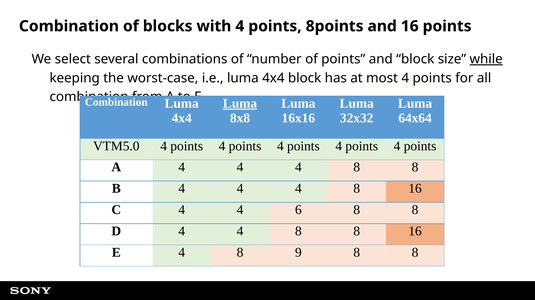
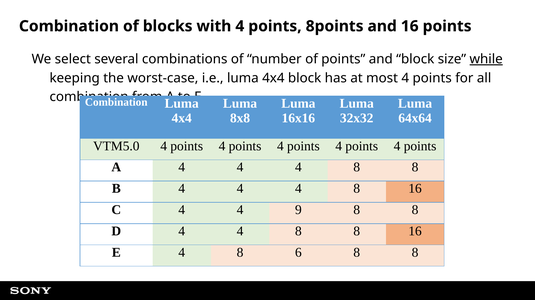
Luma at (240, 104) underline: present -> none
6: 6 -> 9
9: 9 -> 6
